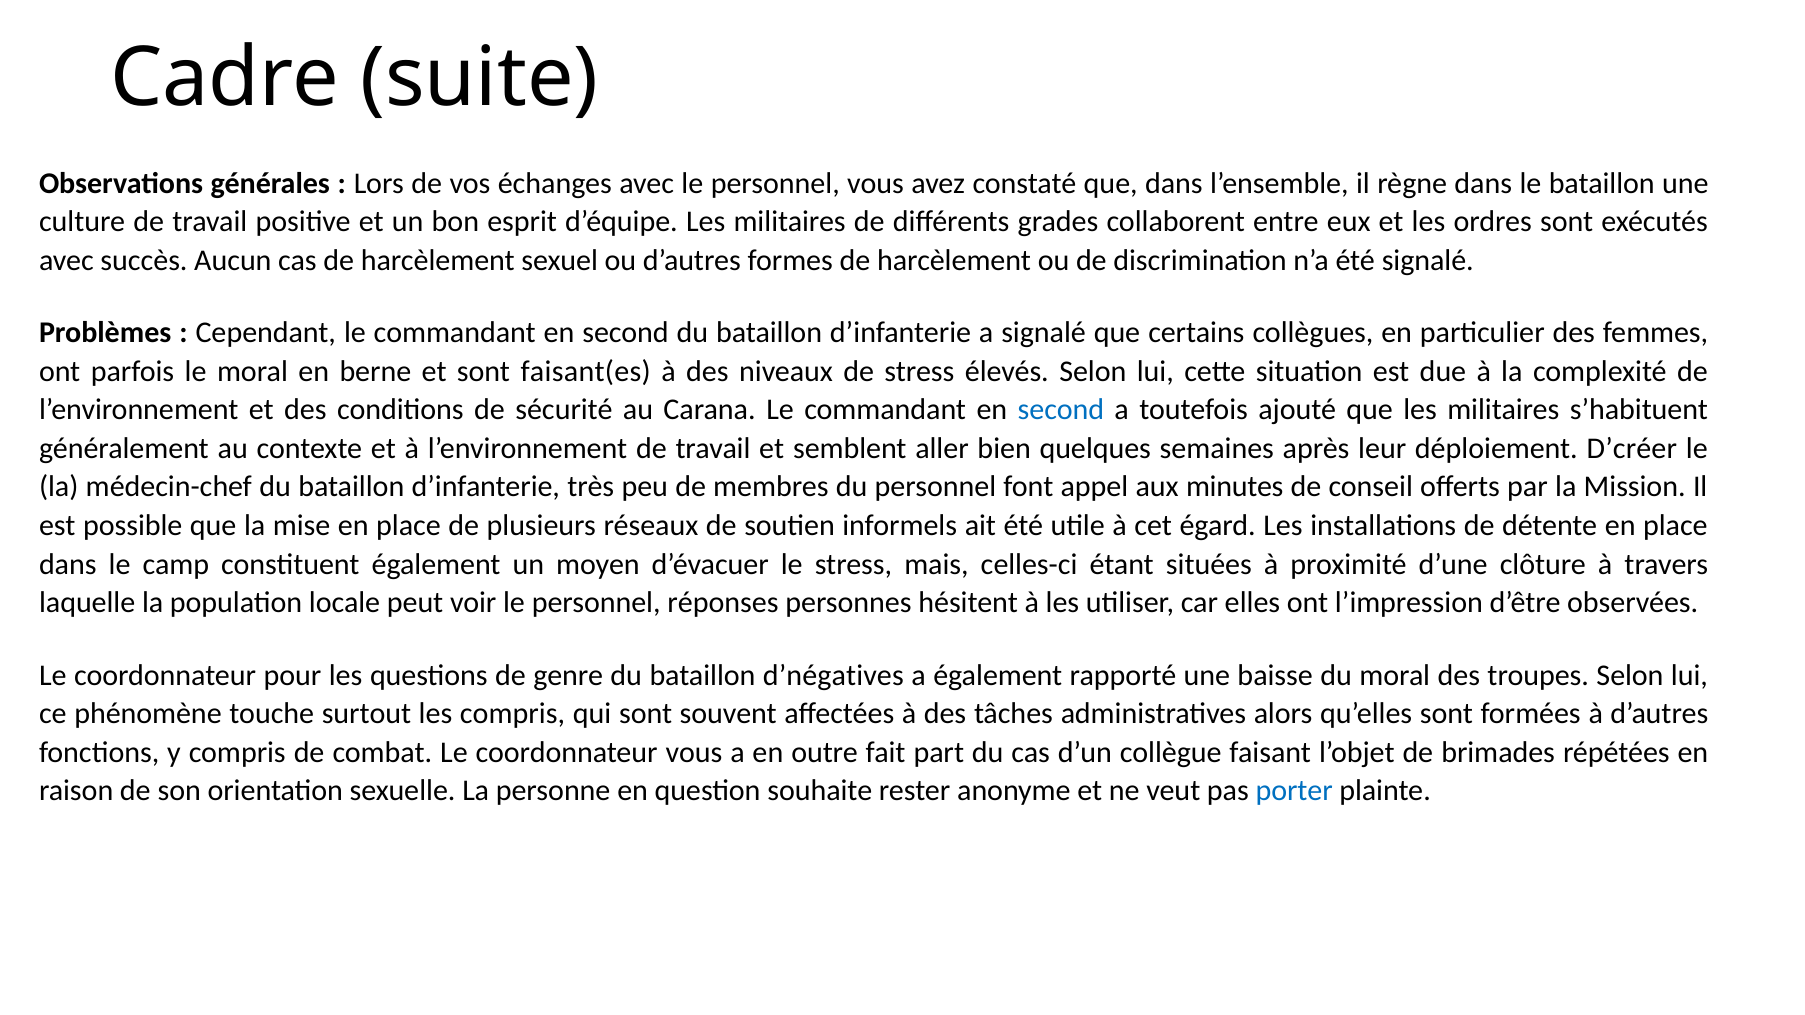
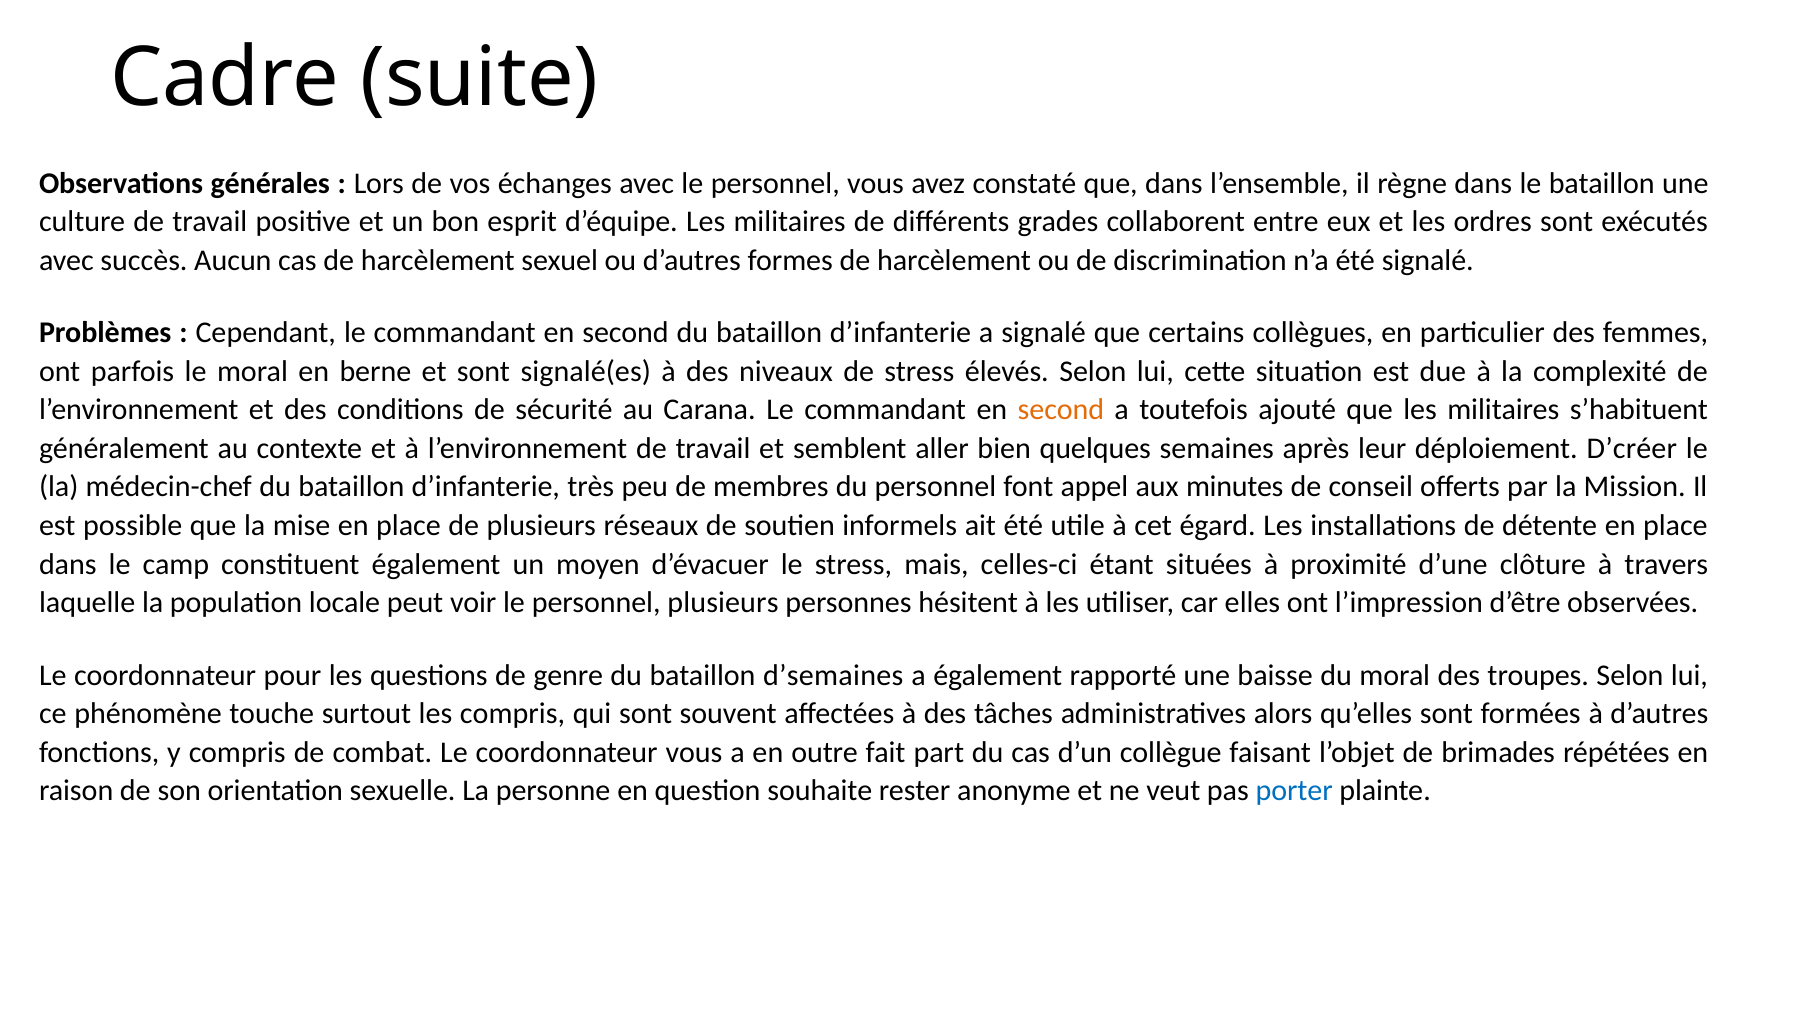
faisant(es: faisant(es -> signalé(es
second at (1061, 410) colour: blue -> orange
personnel réponses: réponses -> plusieurs
d’négatives: d’négatives -> d’semaines
